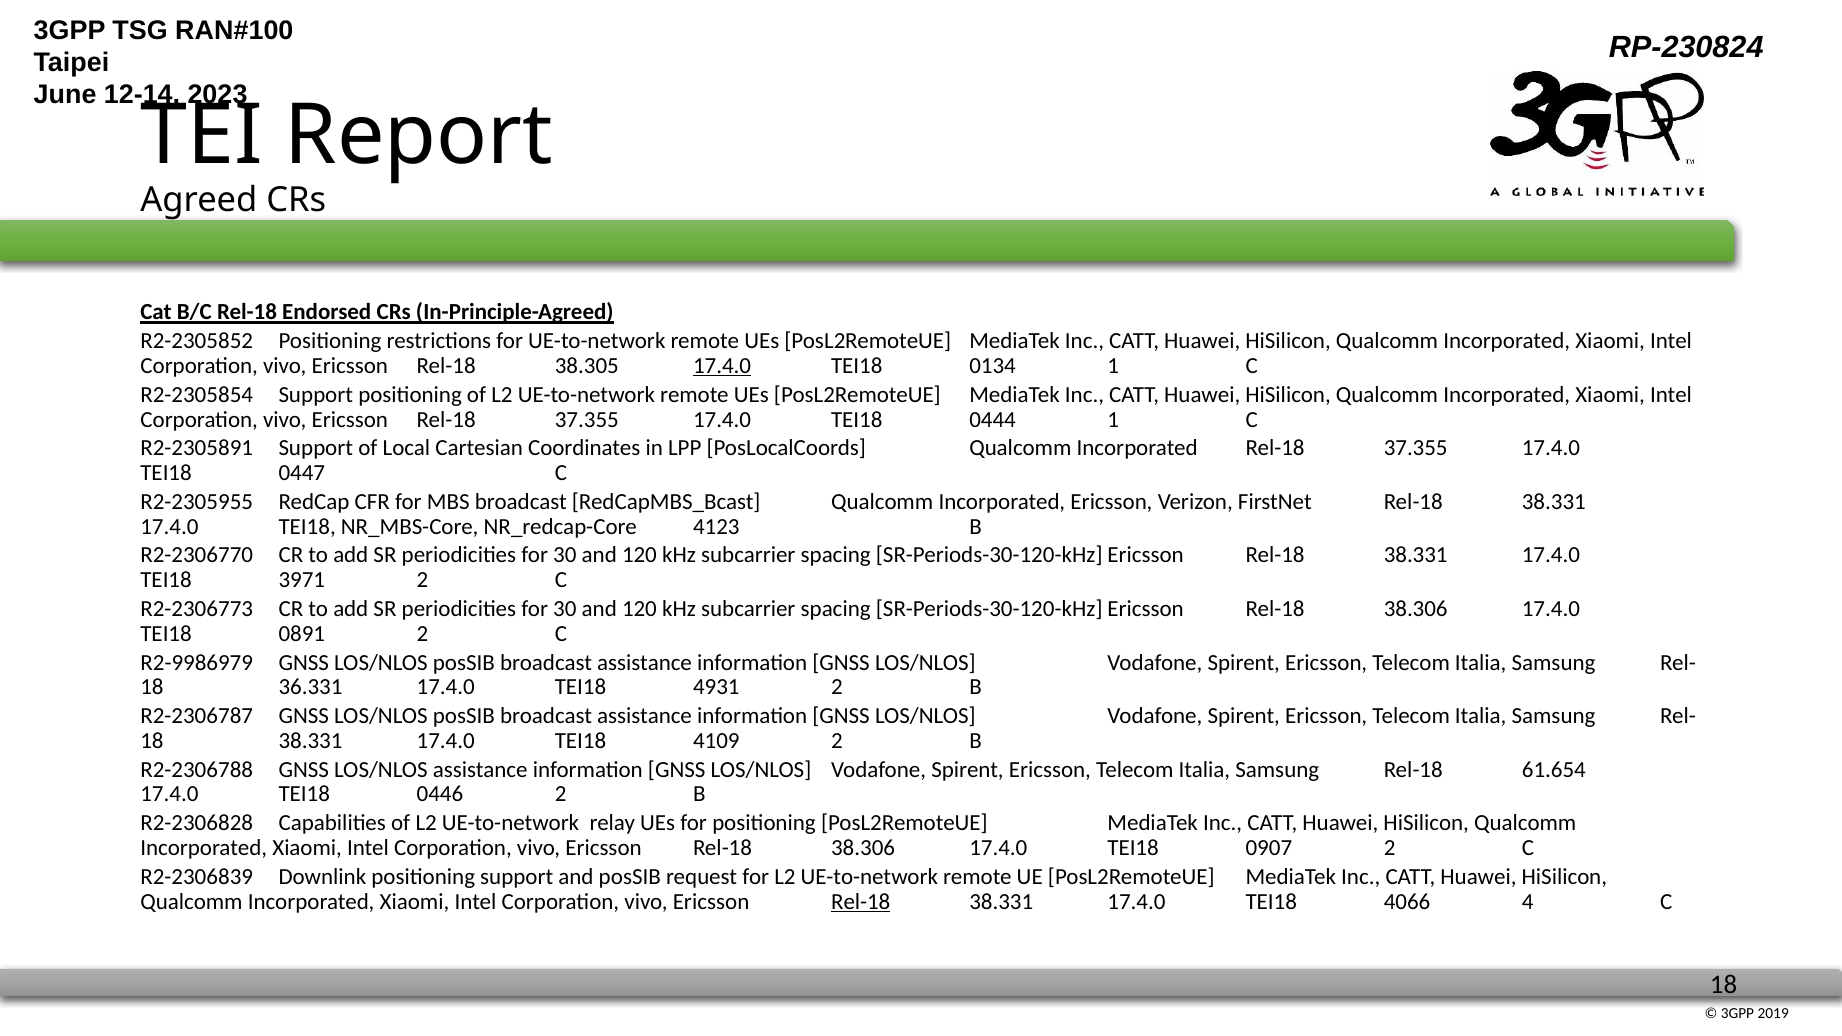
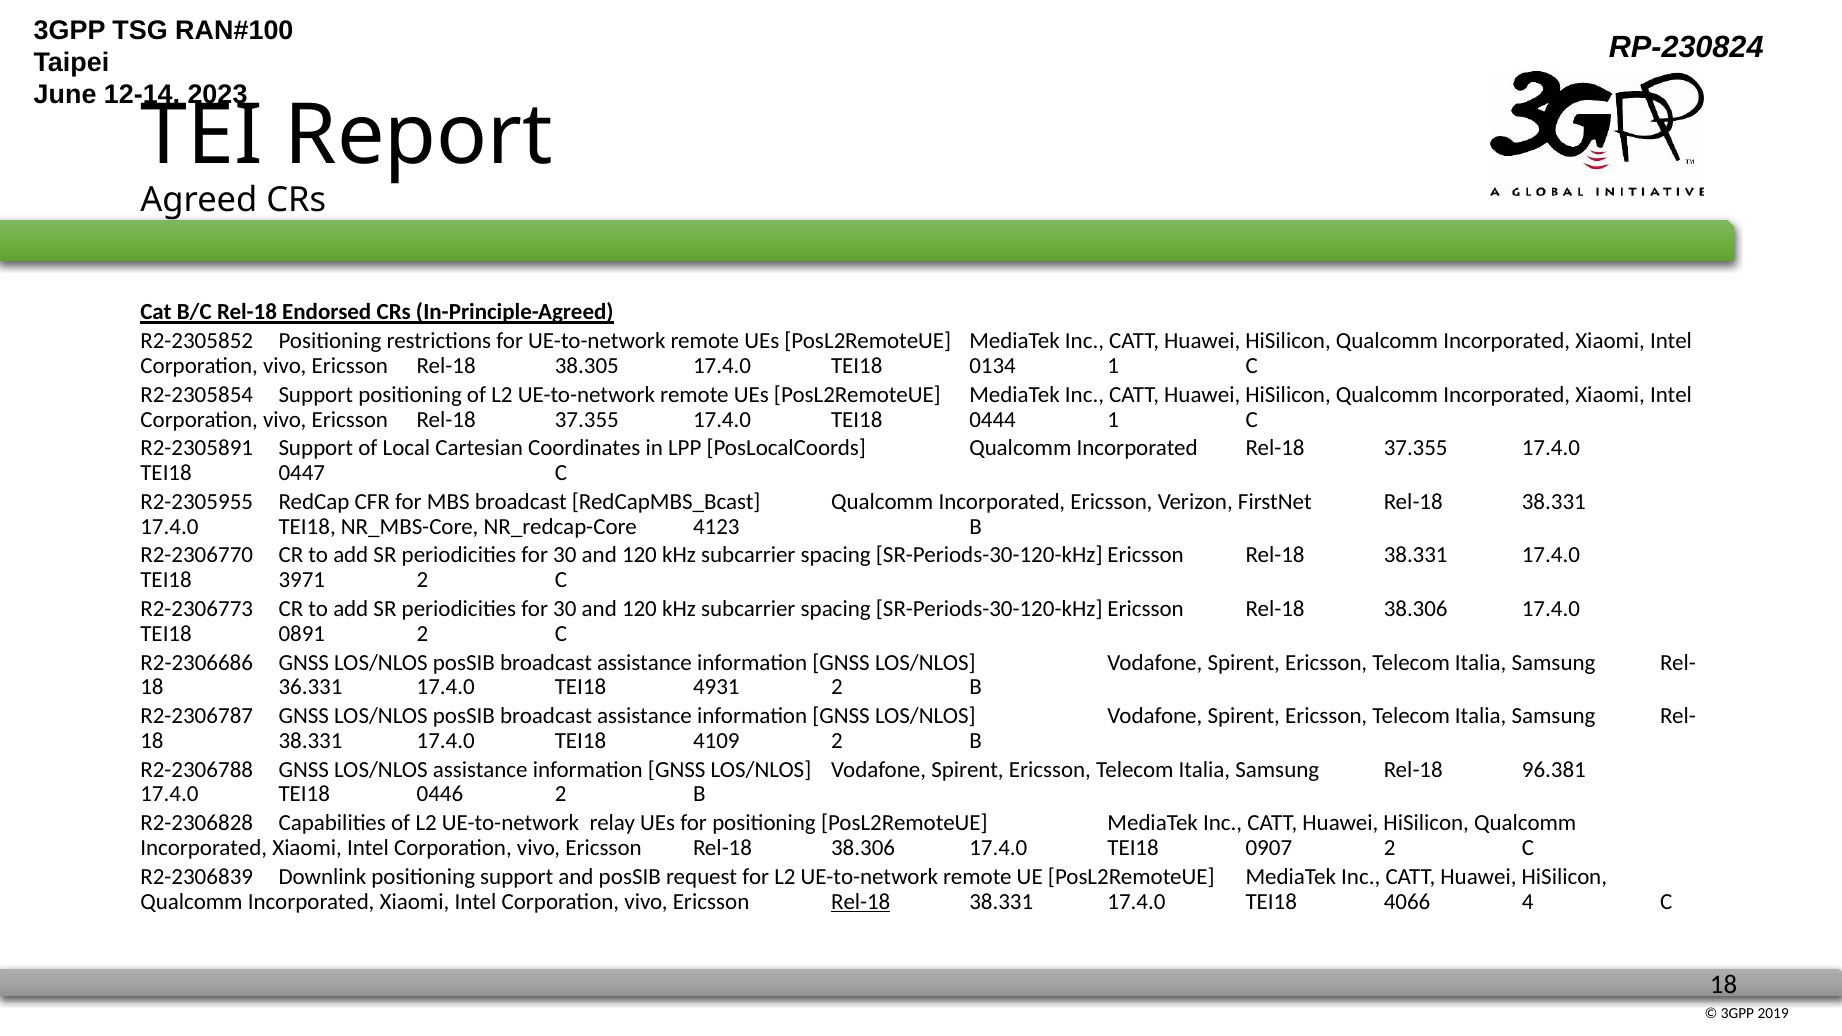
17.4.0 at (722, 366) underline: present -> none
R2-9986979: R2-9986979 -> R2-2306686
61.654: 61.654 -> 96.381
